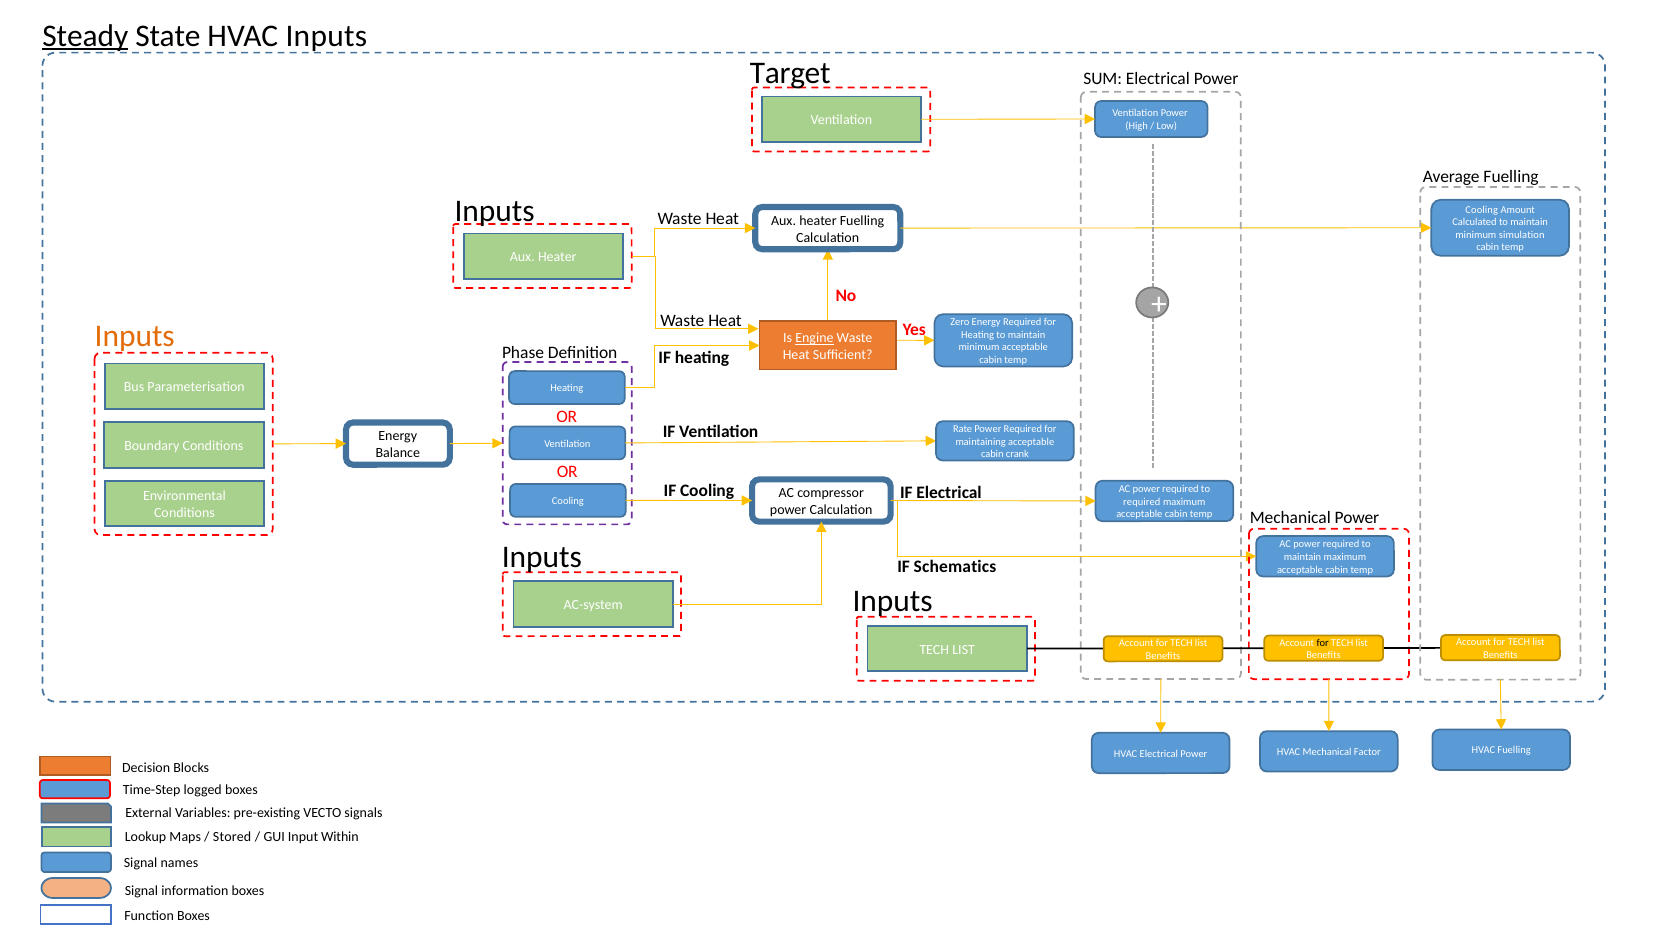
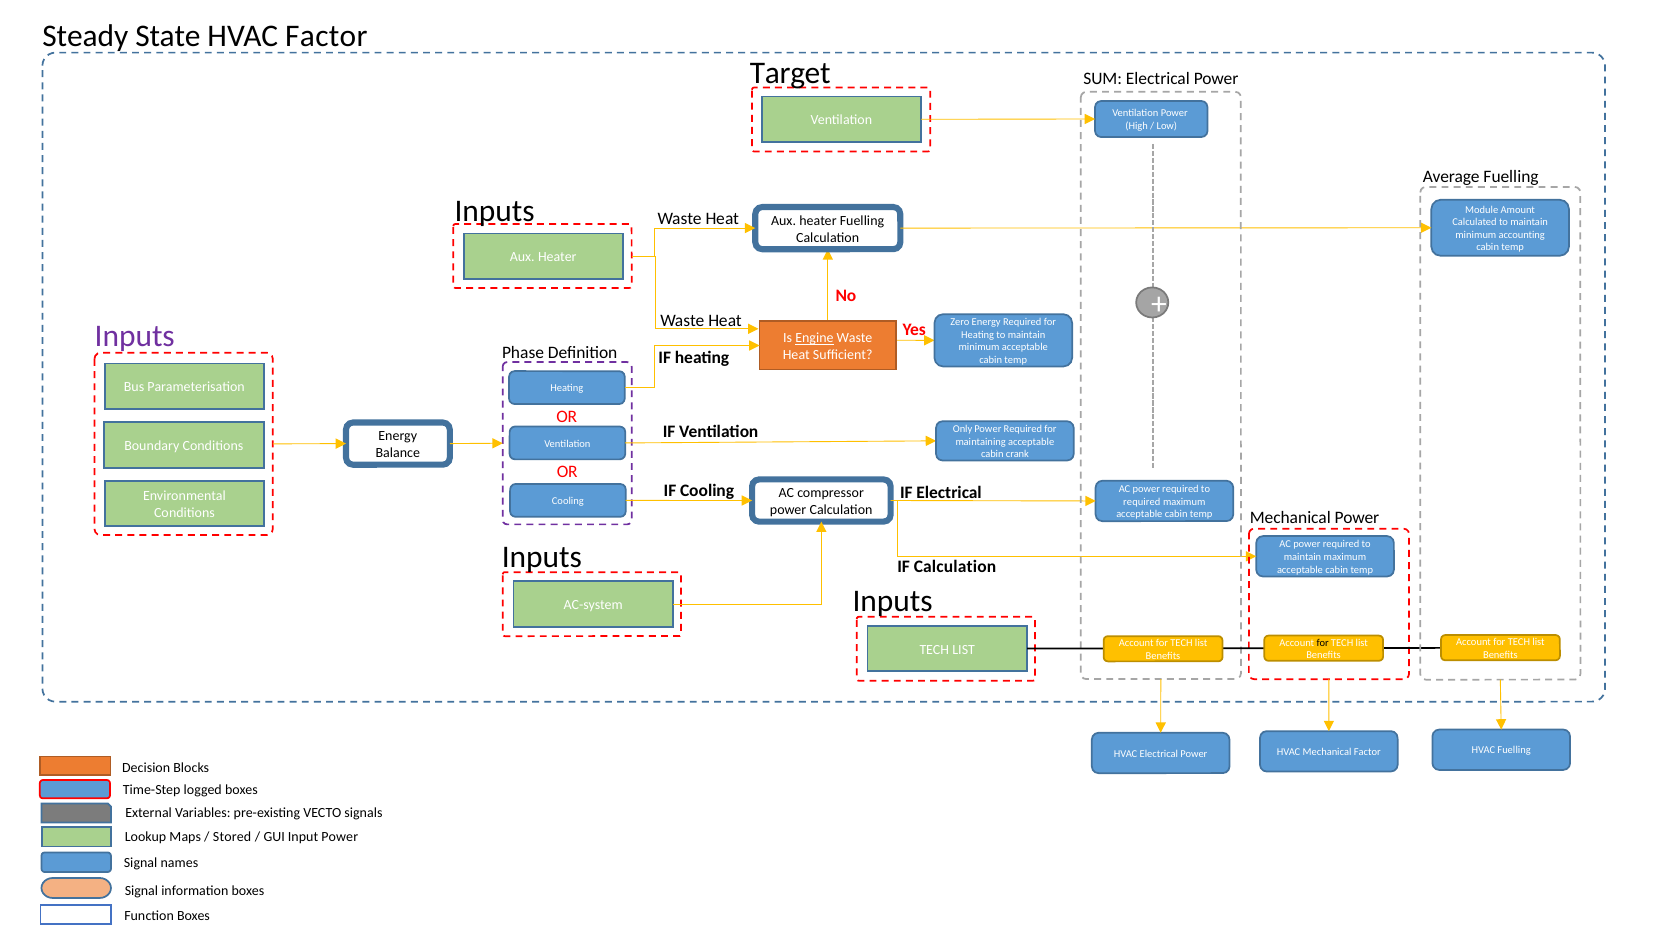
Steady underline: present -> none
HVAC Inputs: Inputs -> Factor
Cooling at (1482, 210): Cooling -> Module
simulation: simulation -> accounting
Inputs at (135, 336) colour: orange -> purple
Rate: Rate -> Only
IF Schematics: Schematics -> Calculation
Input Within: Within -> Power
